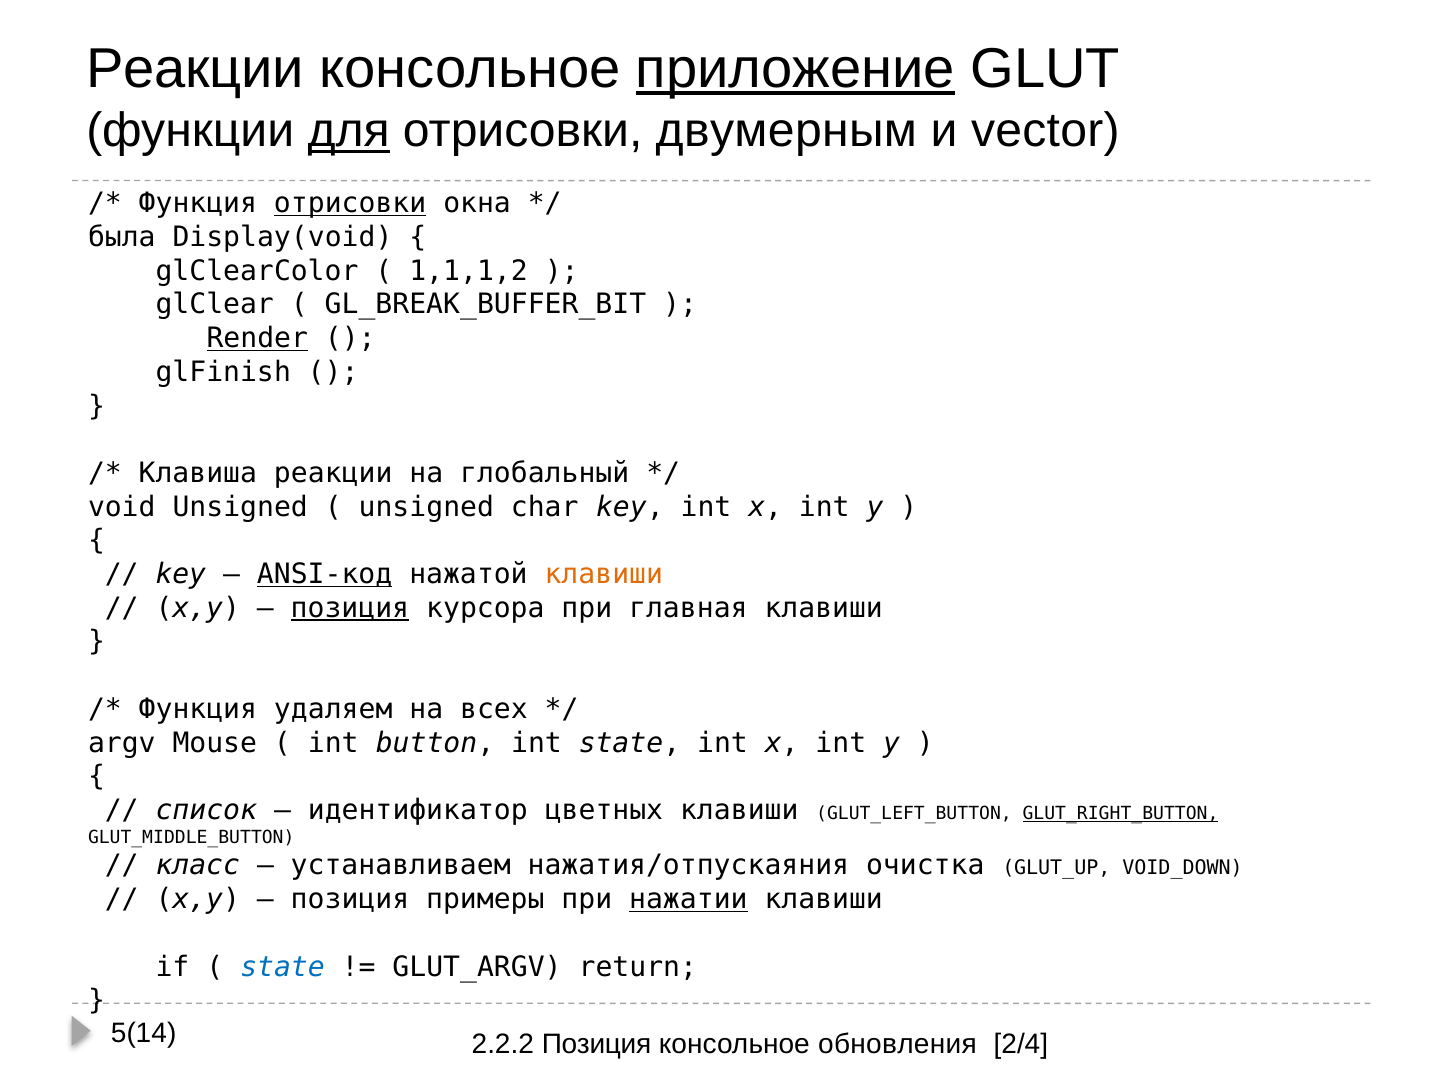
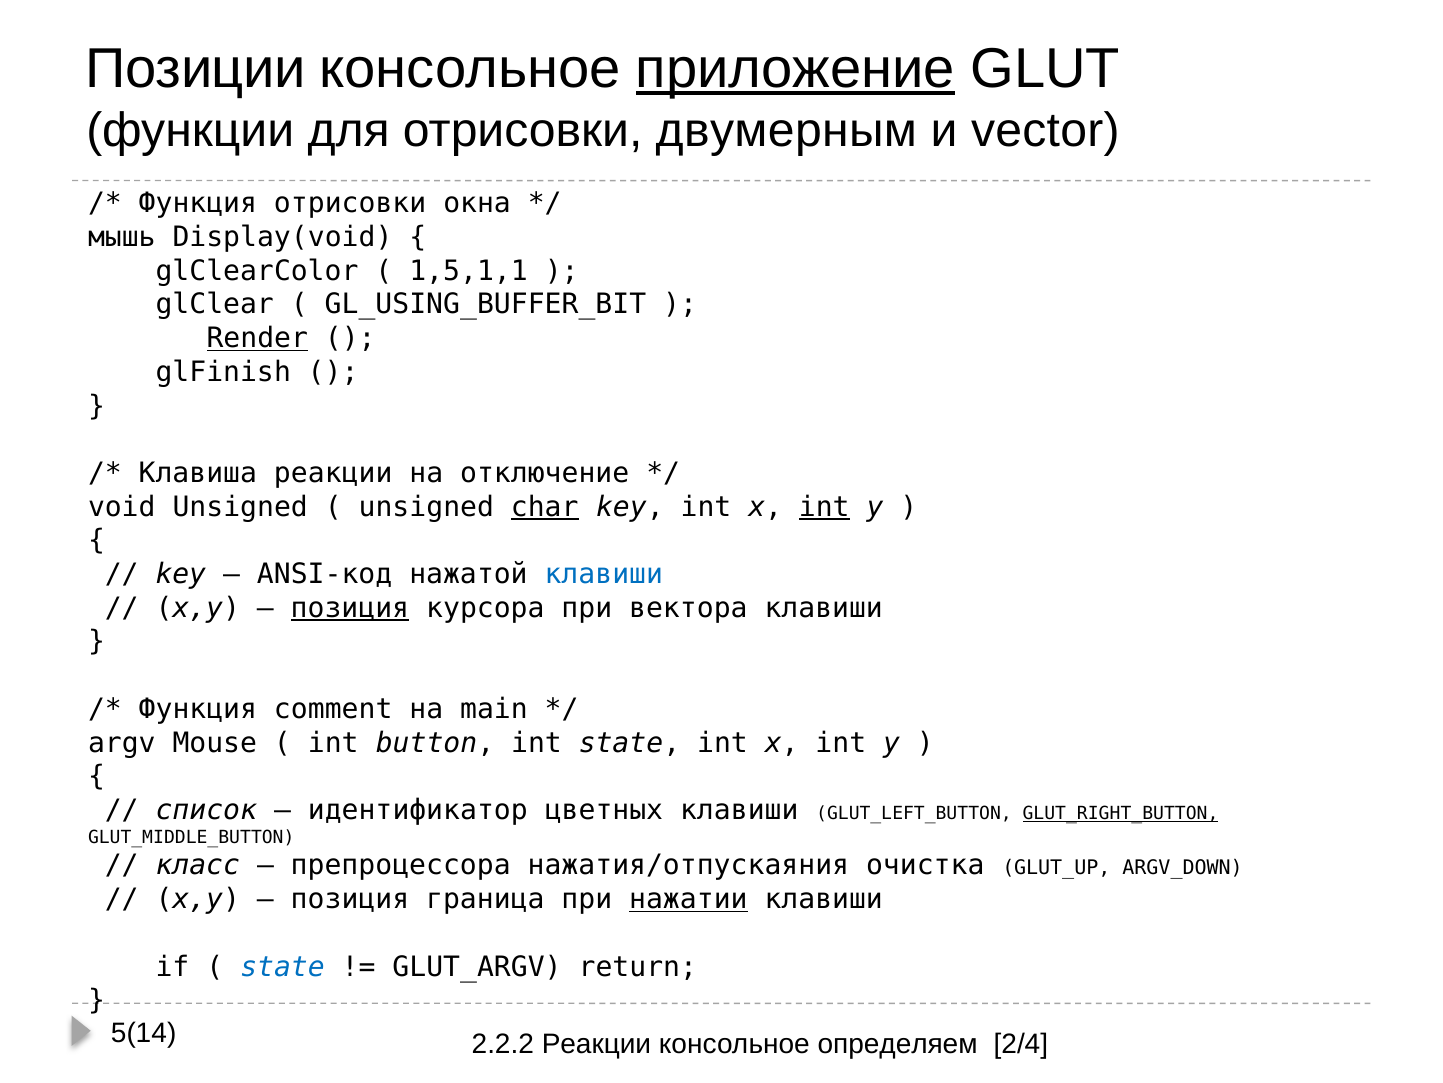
Реакции at (195, 69): Реакции -> Позиции
для underline: present -> none
отрисовки at (350, 203) underline: present -> none
была: была -> мышь
1,1,1,2: 1,1,1,2 -> 1,5,1,1
GL_BREAK_BUFFER_BIT: GL_BREAK_BUFFER_BIT -> GL_USING_BUFFER_BIT
глобальный: глобальный -> отключение
char underline: none -> present
int at (824, 507) underline: none -> present
ANSI-код underline: present -> none
клавиши at (604, 574) colour: orange -> blue
главная: главная -> вектора
удаляем: удаляем -> comment
всех: всех -> main
устанавливаем: устанавливаем -> препроцессора
VOID_DOWN: VOID_DOWN -> ARGV_DOWN
примеры: примеры -> граница
2.2.2 Позиция: Позиция -> Реакции
обновления: обновления -> определяем
